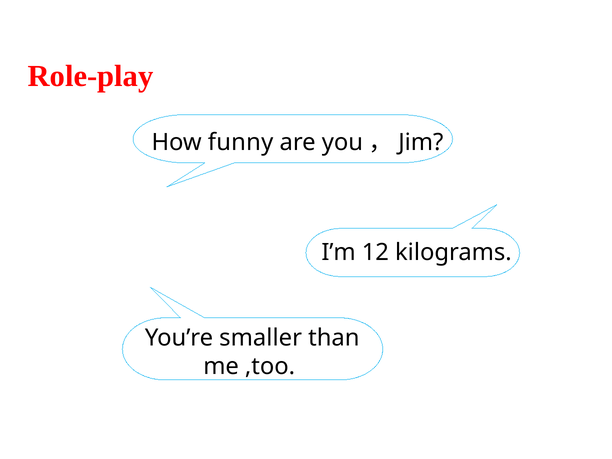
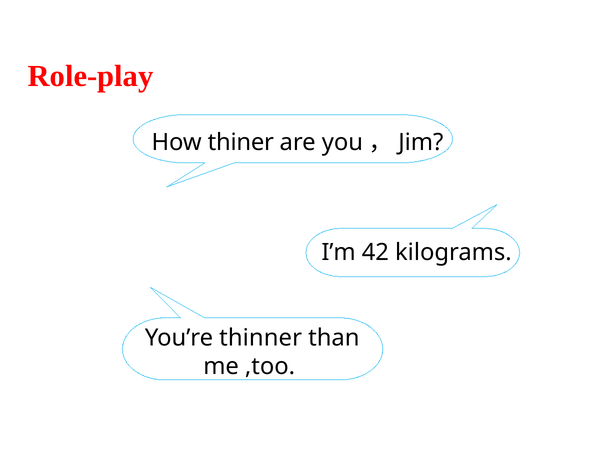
funny: funny -> thiner
12: 12 -> 42
smaller: smaller -> thinner
